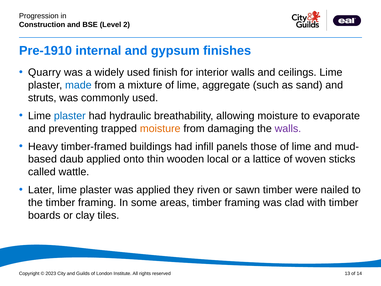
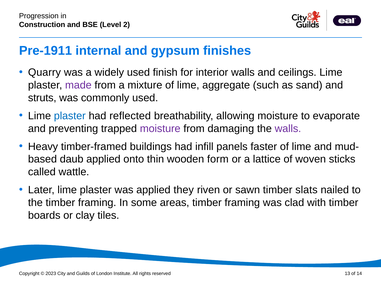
Pre-1910: Pre-1910 -> Pre-1911
made colour: blue -> purple
hydraulic: hydraulic -> reflected
moisture at (160, 128) colour: orange -> purple
those: those -> faster
local: local -> form
were: were -> slats
